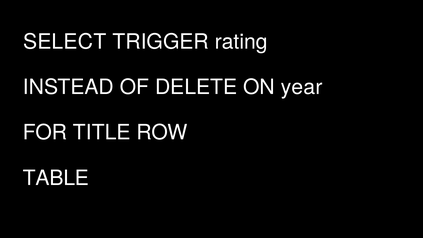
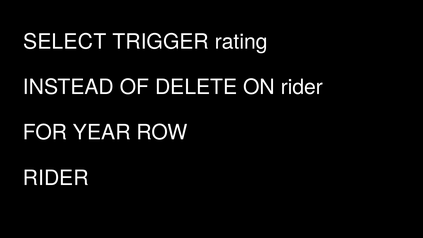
ON year: year -> rider
TITLE: TITLE -> YEAR
TABLE at (56, 178): TABLE -> RIDER
